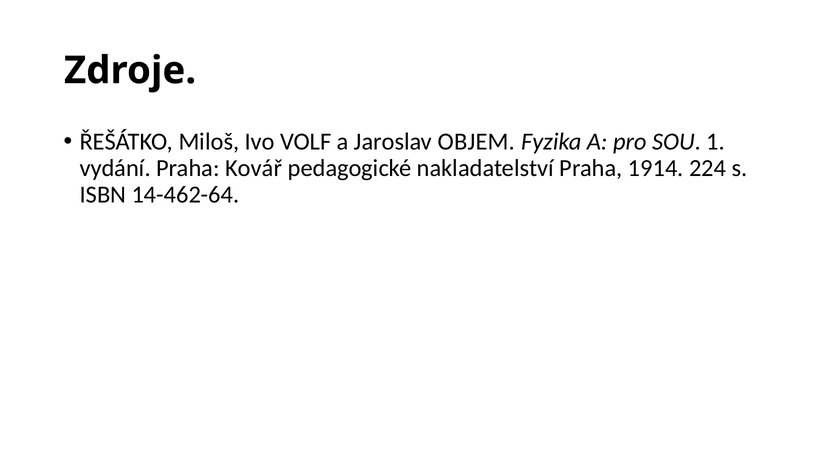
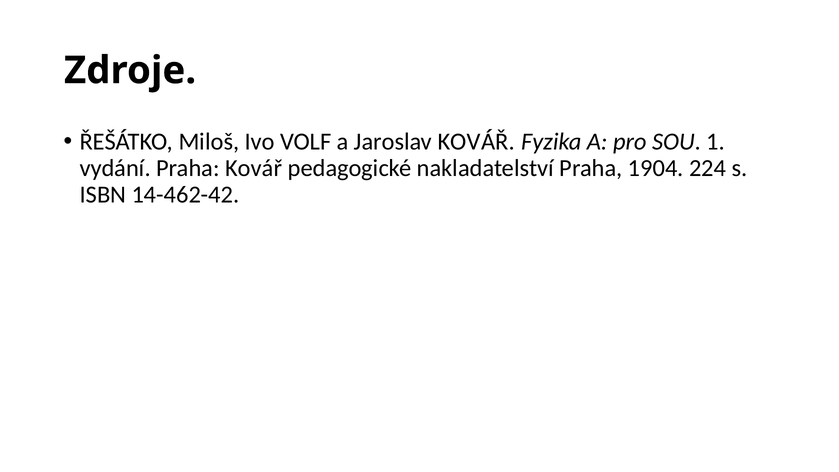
Jaroslav OBJEM: OBJEM -> KOVÁŘ
1914: 1914 -> 1904
14-462-64: 14-462-64 -> 14-462-42
